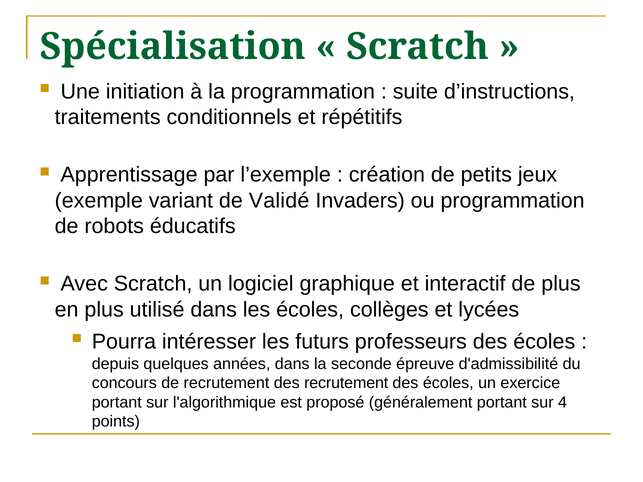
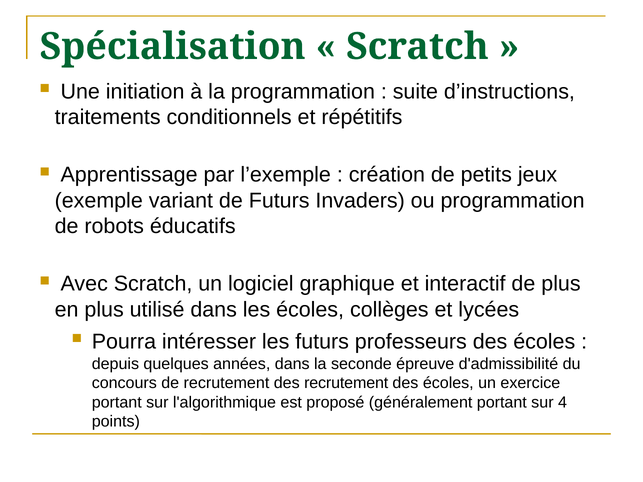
de Validé: Validé -> Futurs
